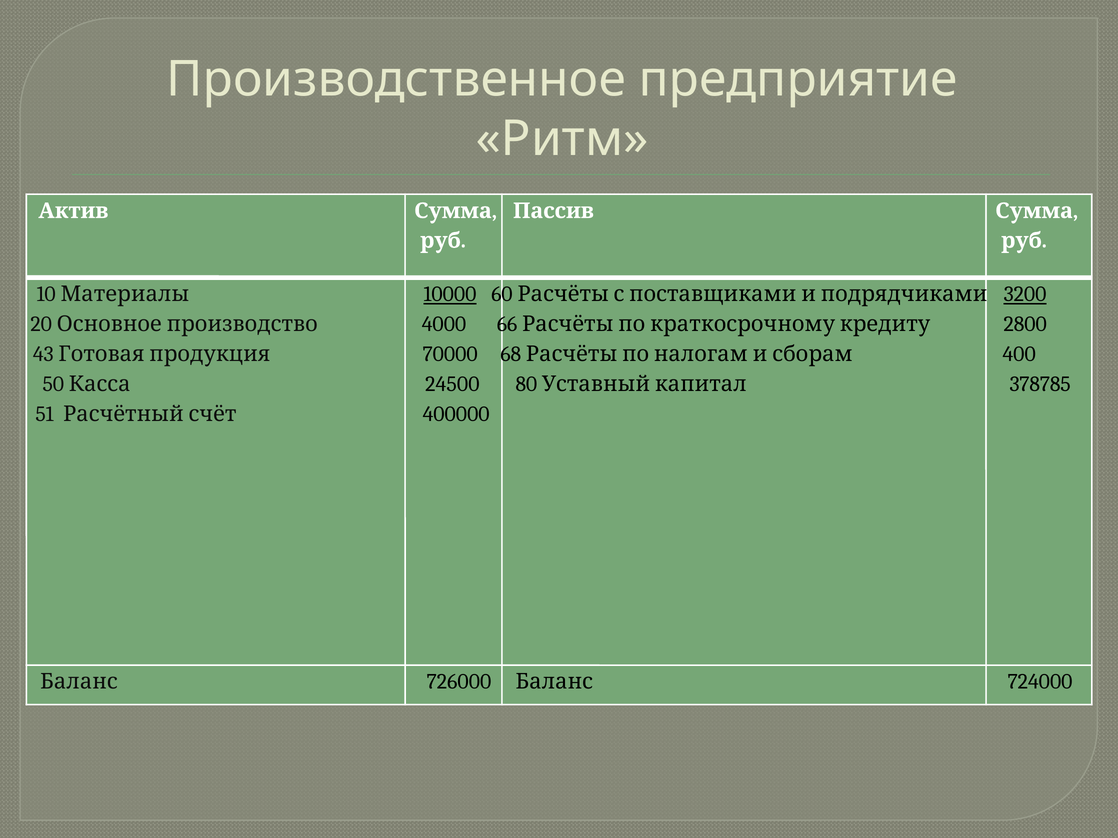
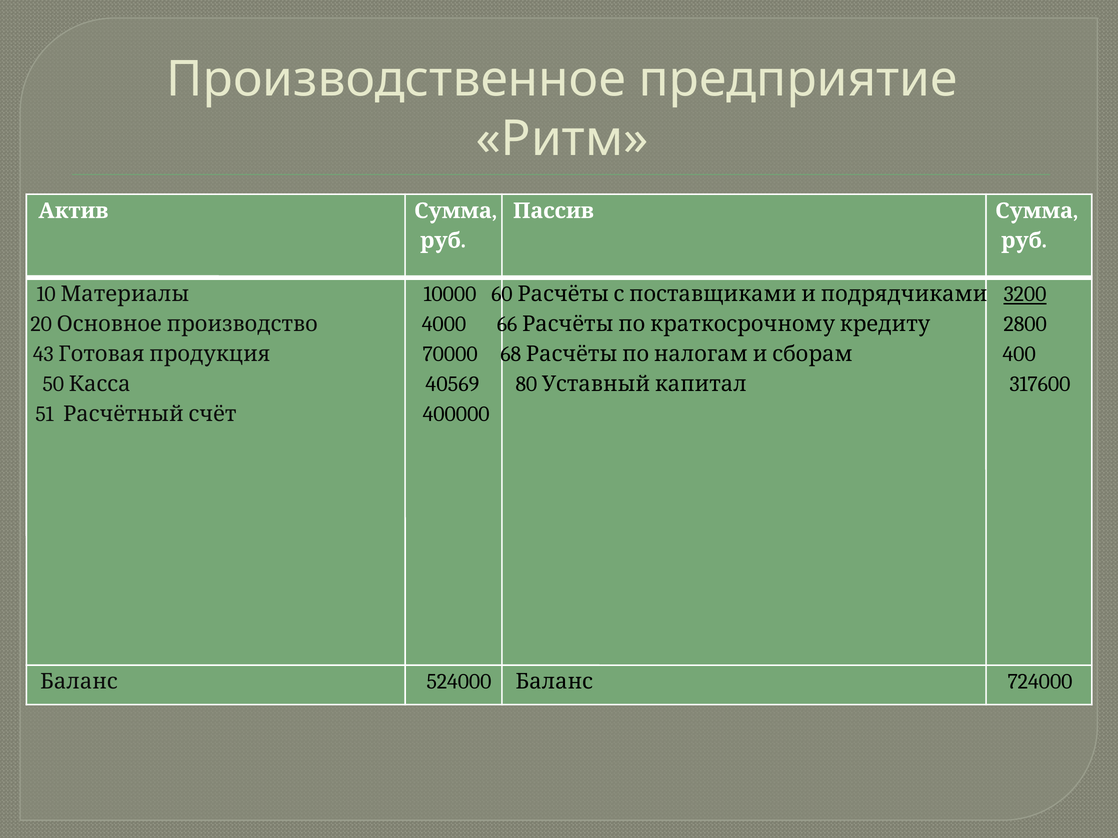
10000 underline: present -> none
24500: 24500 -> 40569
378785: 378785 -> 317600
726000: 726000 -> 524000
